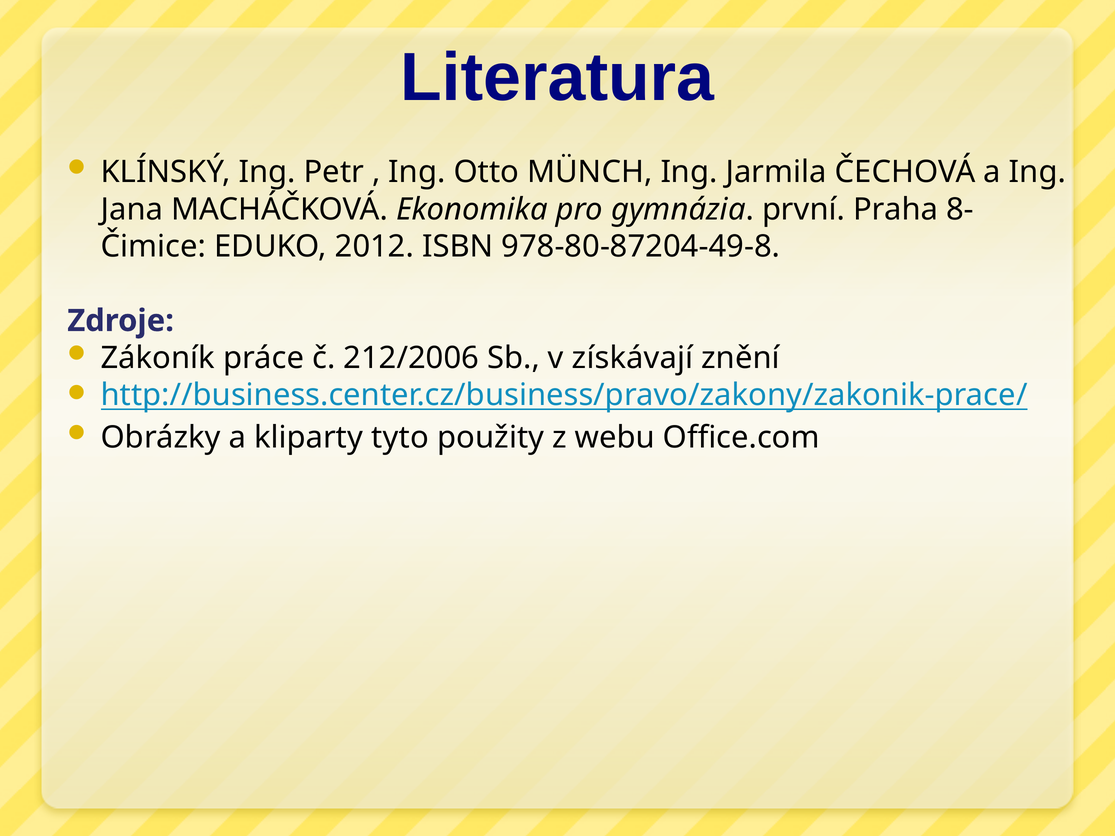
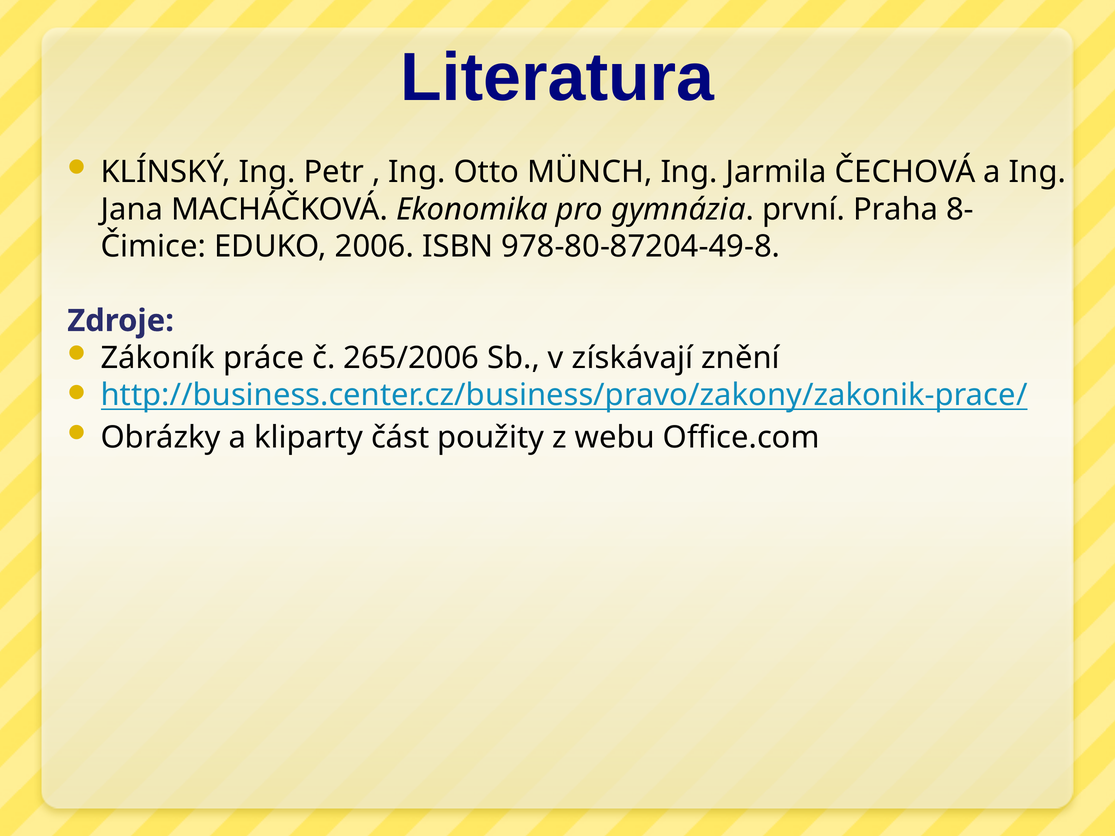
2012: 2012 -> 2006
212/2006: 212/2006 -> 265/2006
tyto: tyto -> část
